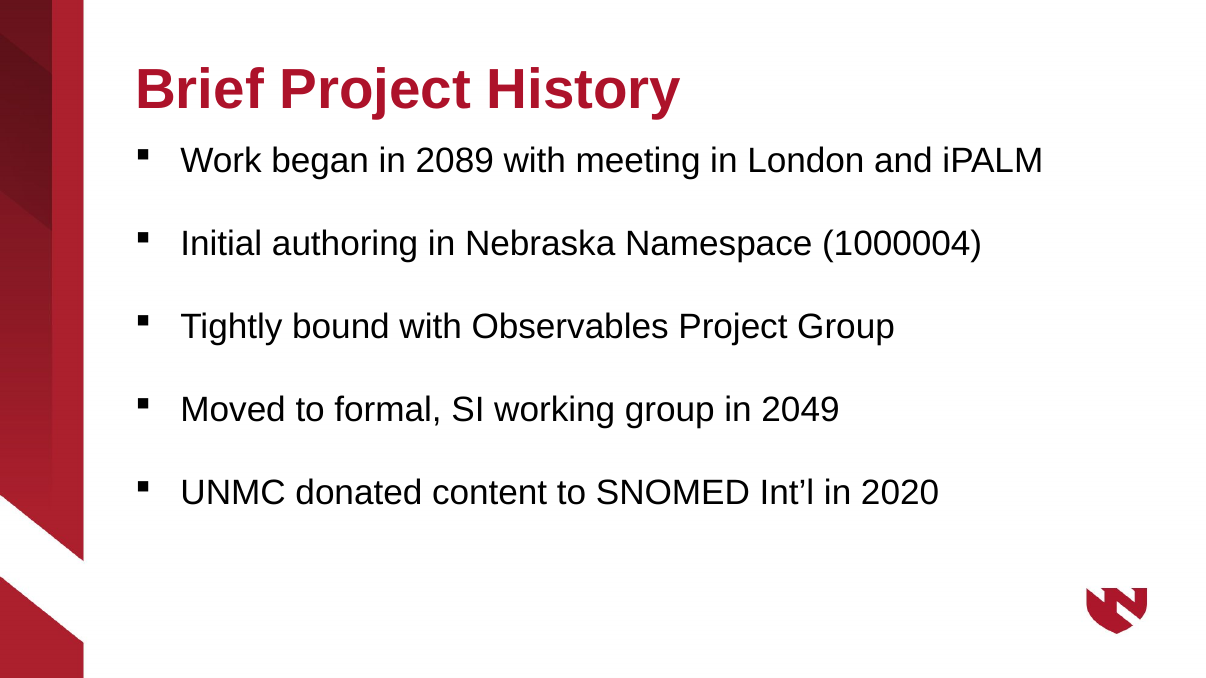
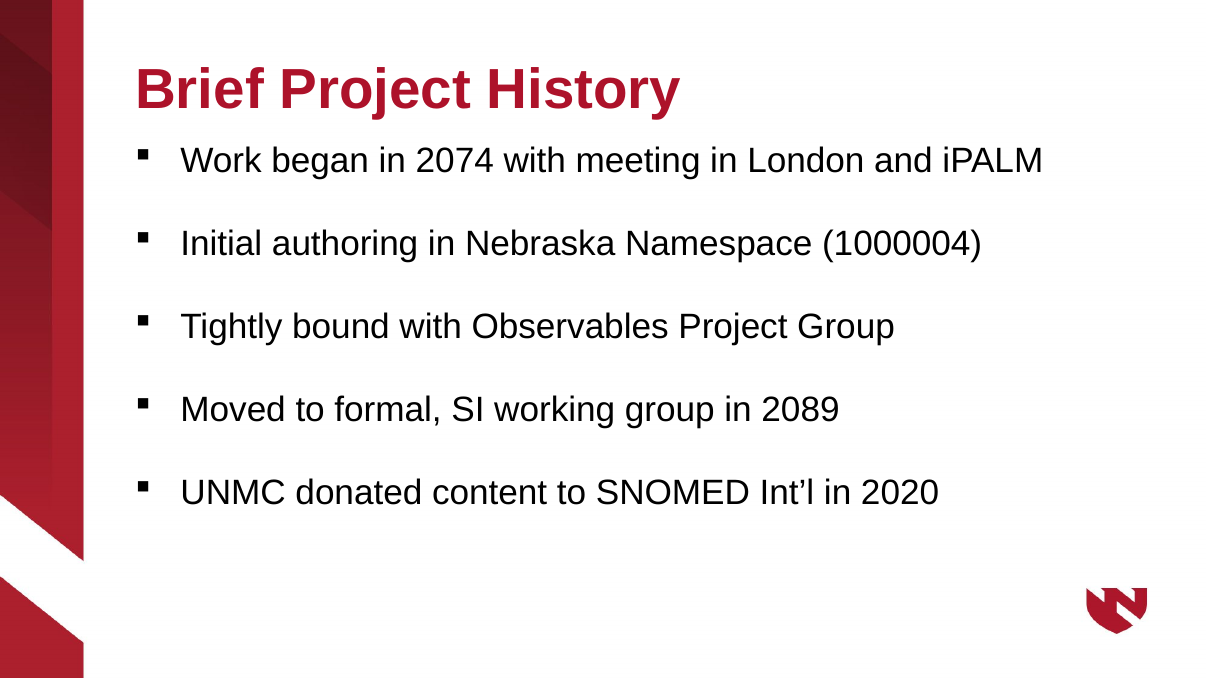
2089: 2089 -> 2074
2049: 2049 -> 2089
